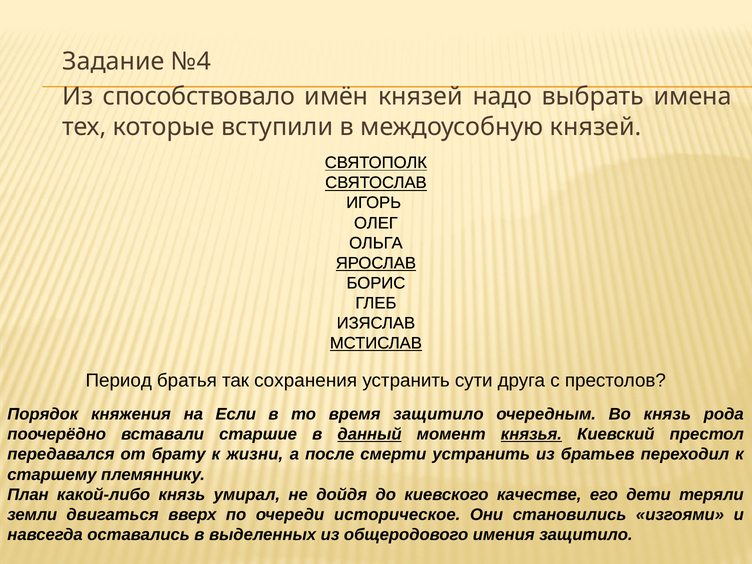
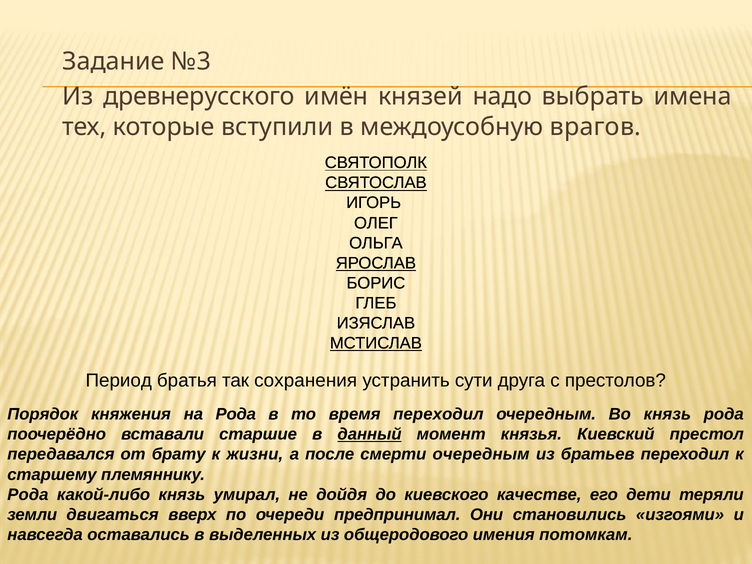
№4: №4 -> №3
способствовало: способствовало -> древнерусского
междоусобную князей: князей -> врагов
на Если: Если -> Рода
время защитило: защитило -> переходил
князья underline: present -> none
смерти устранить: устранить -> очередным
План at (28, 495): План -> Рода
историческое: историческое -> предпринимал
имения защитило: защитило -> потомкам
